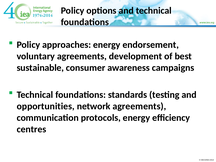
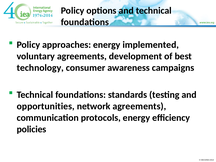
endorsement: endorsement -> implemented
sustainable: sustainable -> technology
centres: centres -> policies
